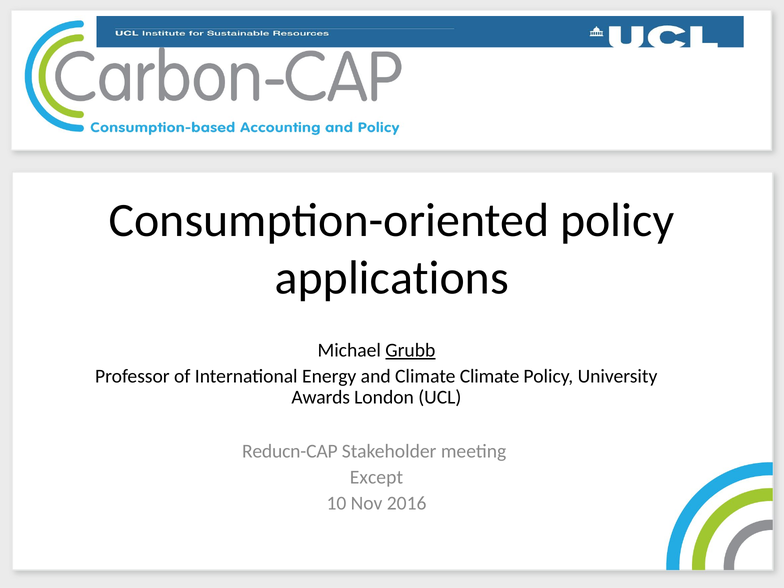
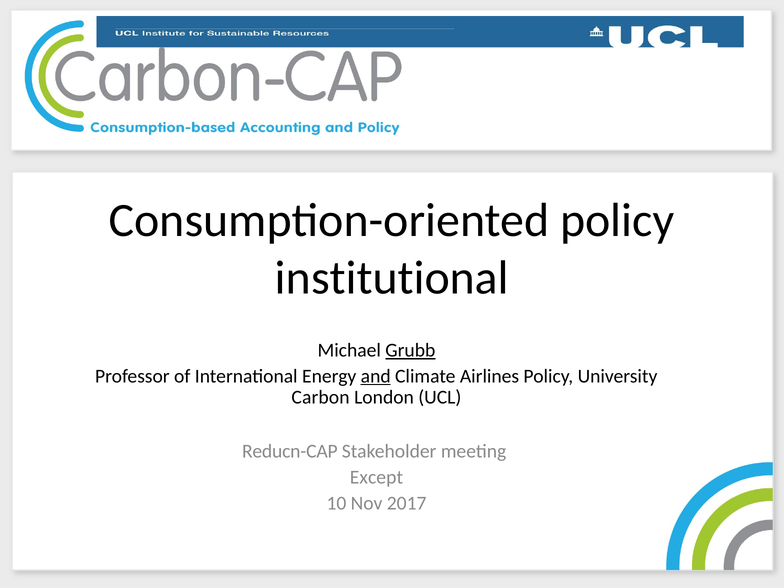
applications: applications -> institutional
and underline: none -> present
Climate Climate: Climate -> Airlines
Awards: Awards -> Carbon
2016: 2016 -> 2017
